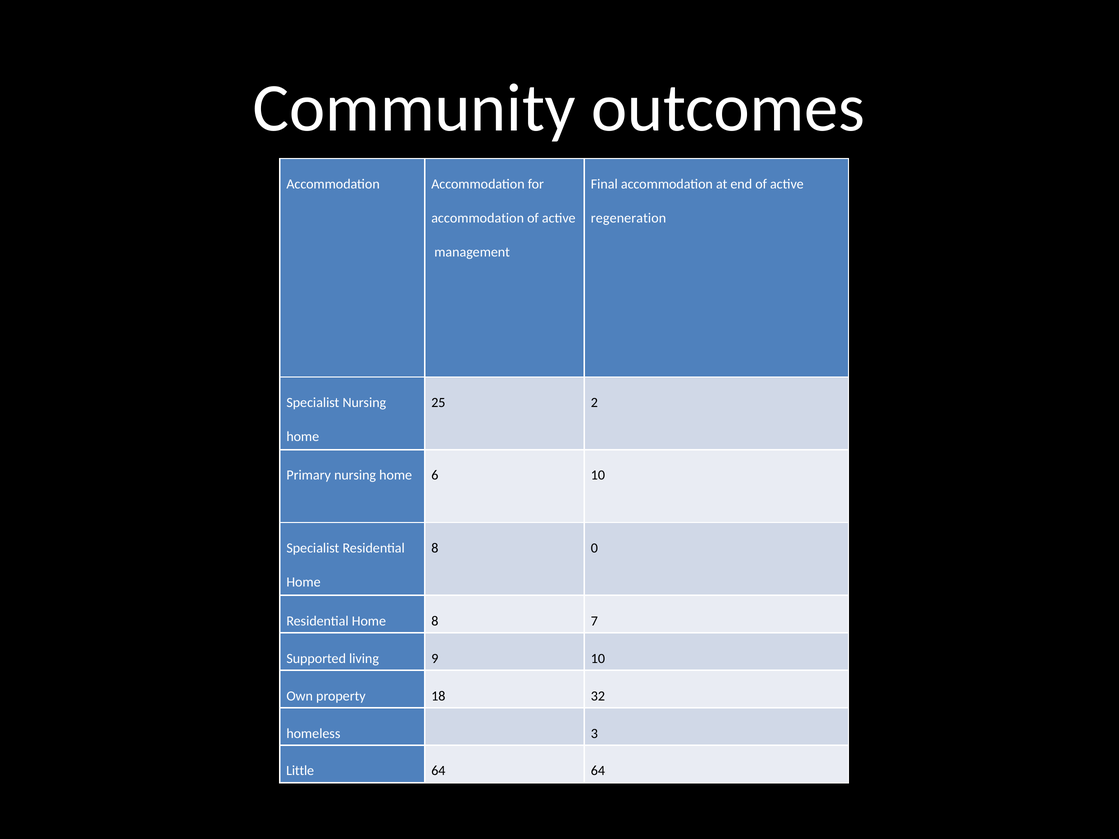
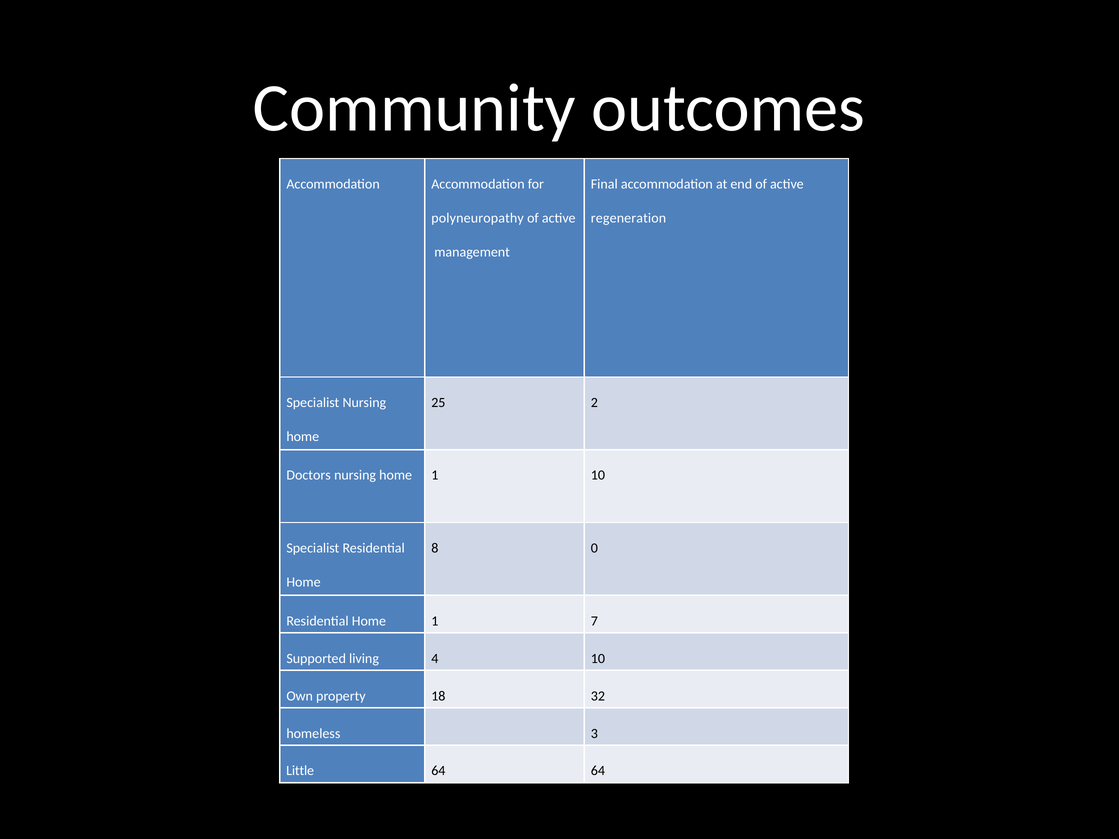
accommodation at (478, 218): accommodation -> polyneuropathy
Primary: Primary -> Doctors
nursing home 6: 6 -> 1
8 at (435, 621): 8 -> 1
9: 9 -> 4
